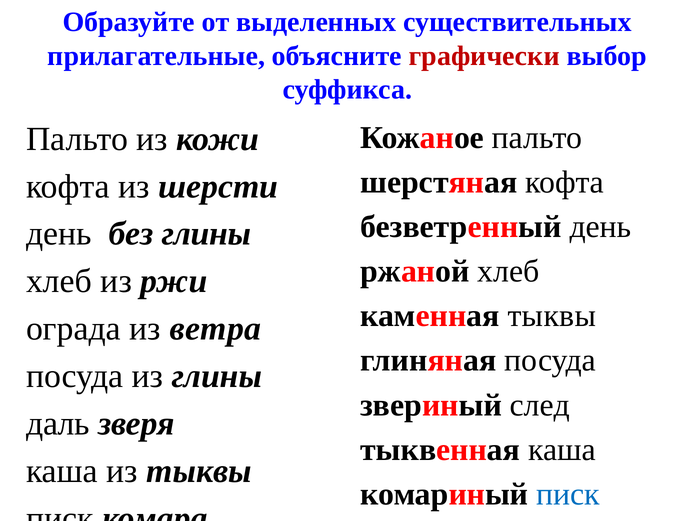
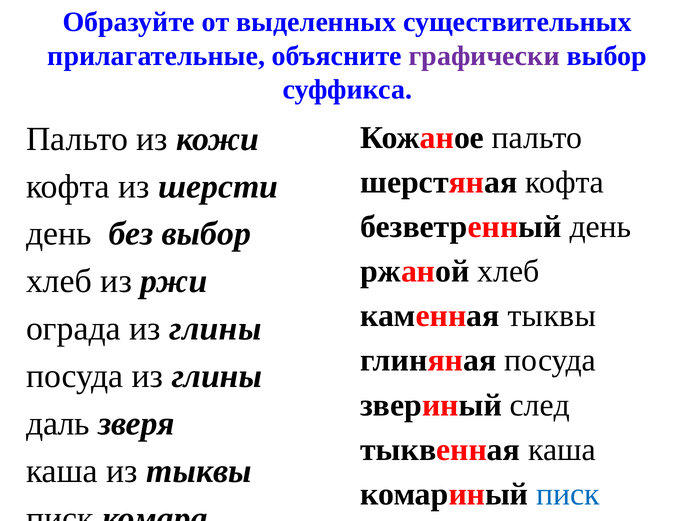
графически colour: red -> purple
без глины: глины -> выбор
ограда из ветра: ветра -> глины
